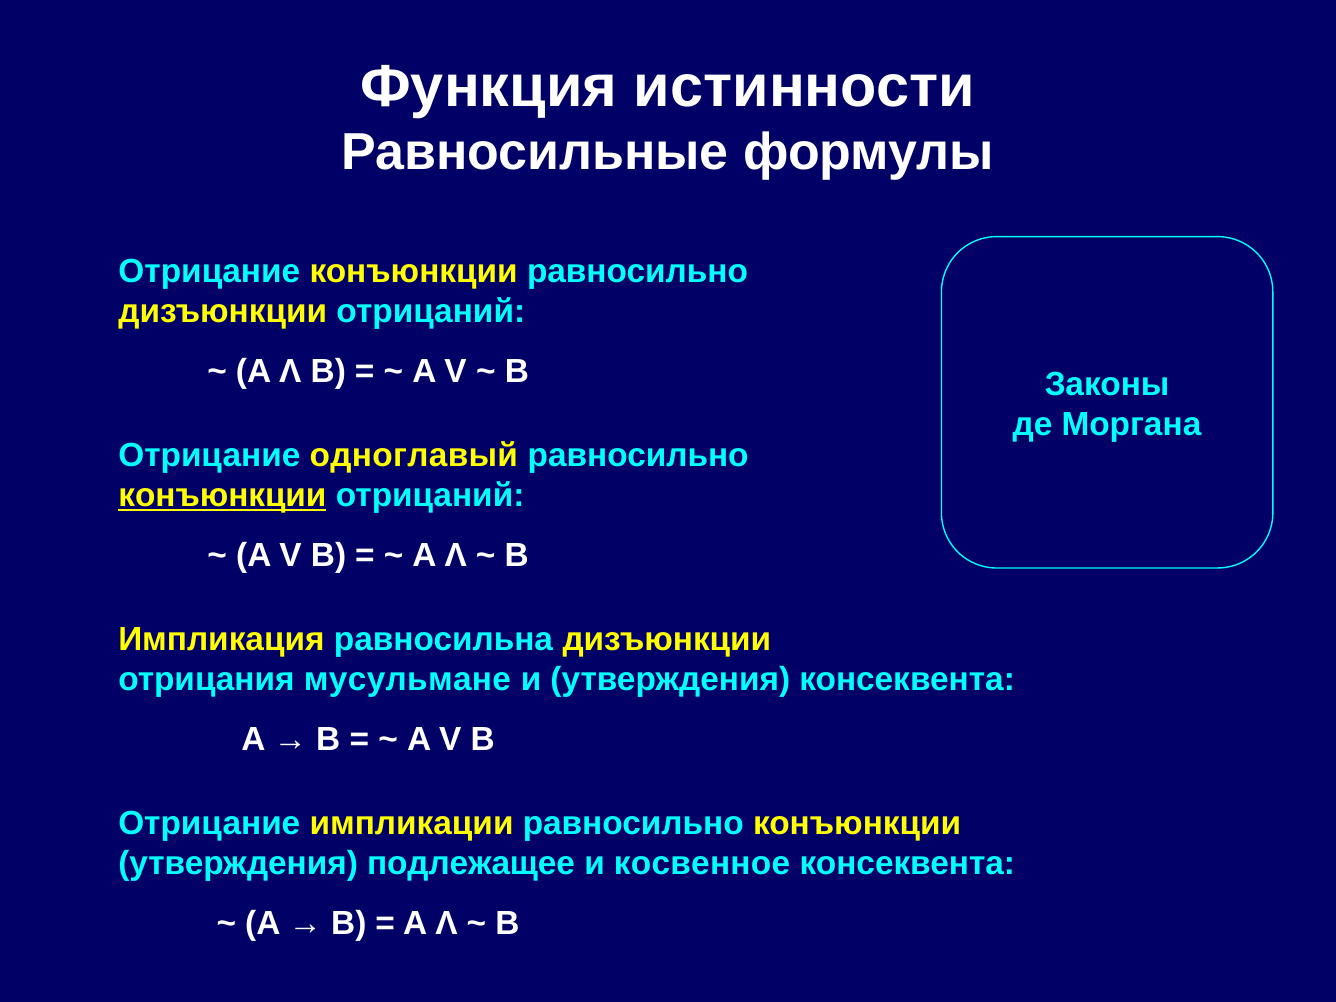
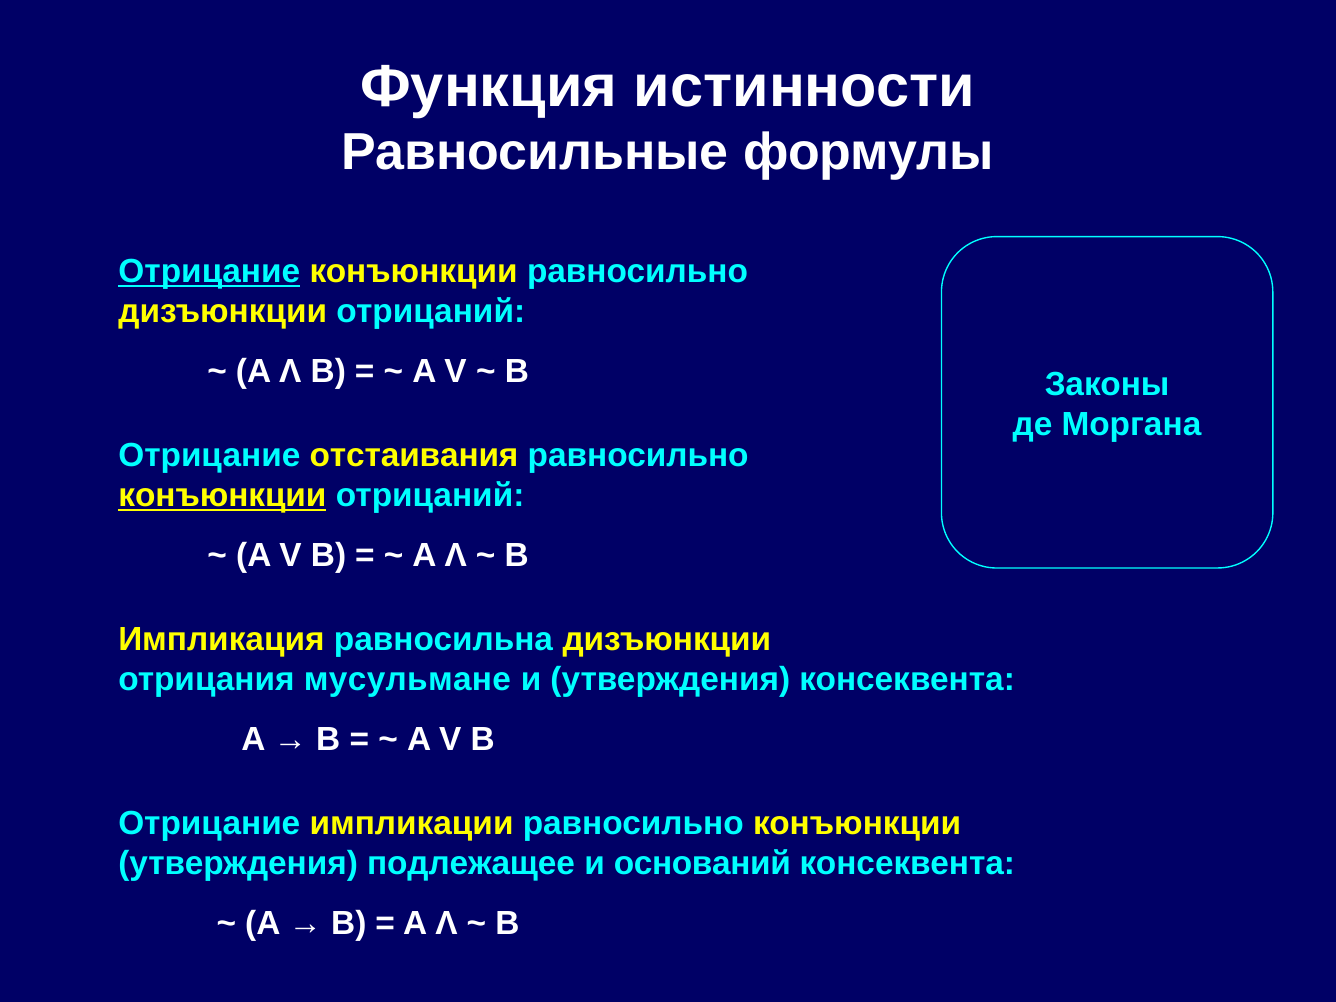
Отрицание at (209, 271) underline: none -> present
одноглавый: одноглавый -> отстаивания
косвенное: косвенное -> оснований
